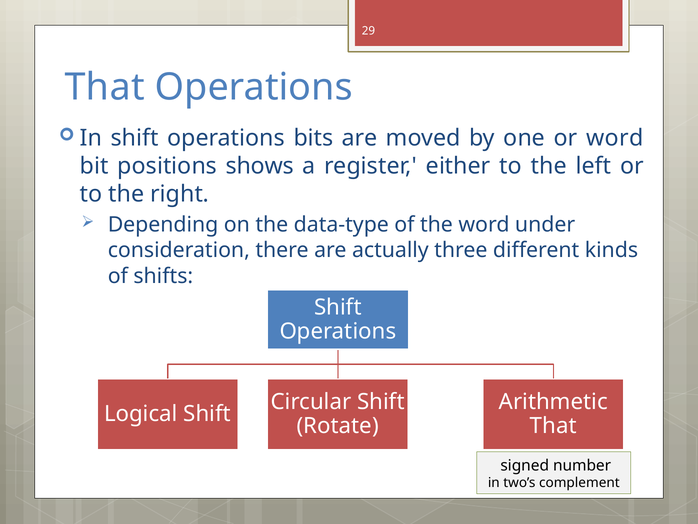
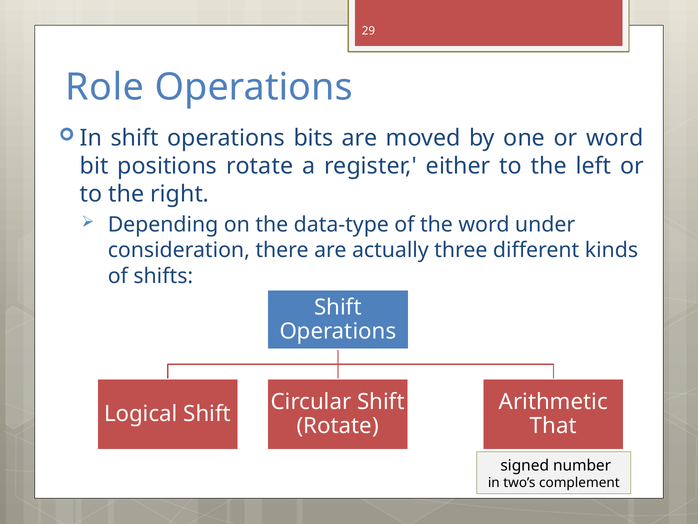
That at (105, 87): That -> Role
positions shows: shows -> rotate
